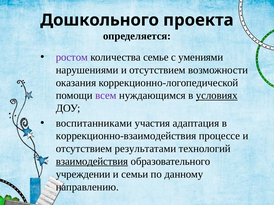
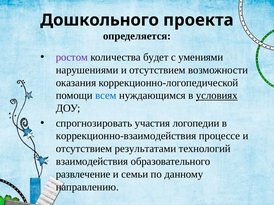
семье: семье -> будет
всем colour: purple -> blue
воспитанниками: воспитанниками -> спрогнозировать
адаптация: адаптация -> логопедии
взаимодействия underline: present -> none
учреждении: учреждении -> развлечение
